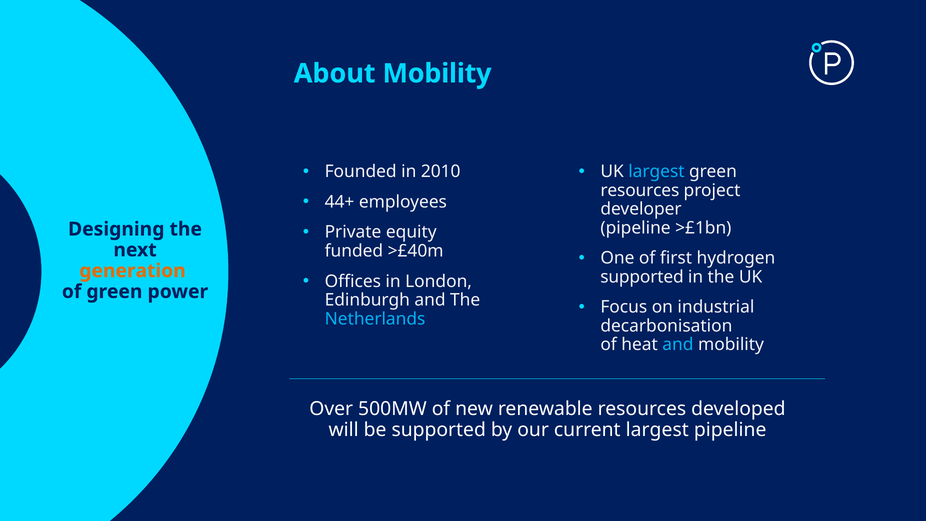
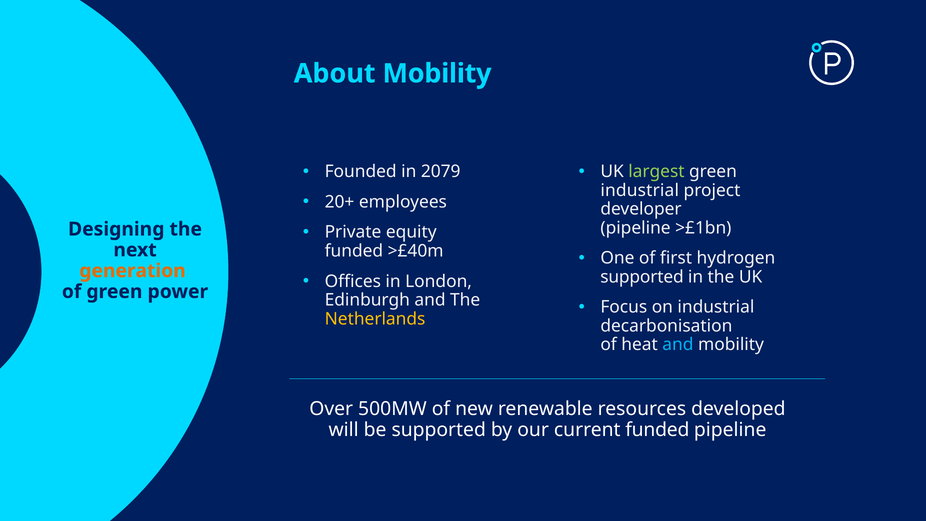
largest at (656, 171) colour: light blue -> light green
2010: 2010 -> 2079
resources at (640, 190): resources -> industrial
44+: 44+ -> 20+
Netherlands colour: light blue -> yellow
current largest: largest -> funded
